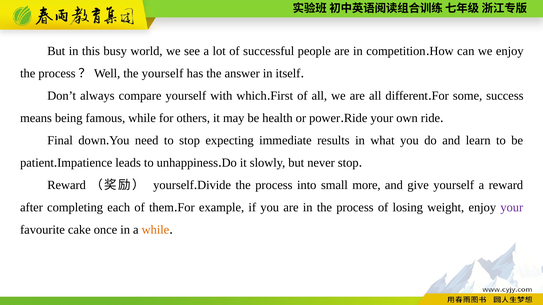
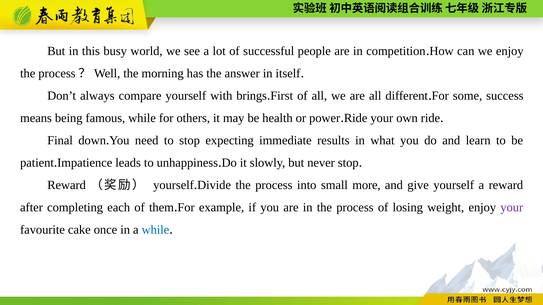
the yourself: yourself -> morning
which: which -> brings
while at (155, 230) colour: orange -> blue
